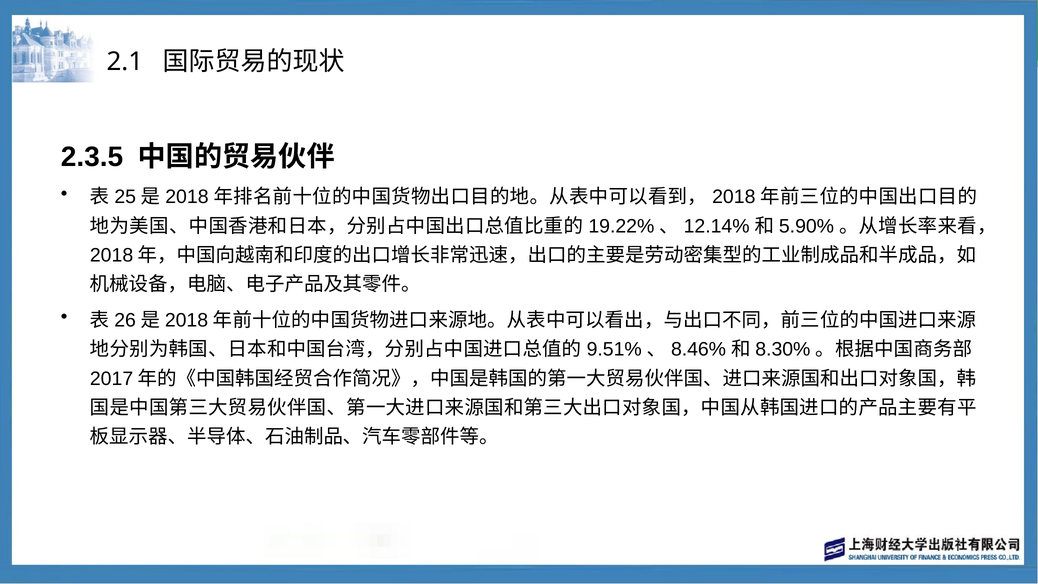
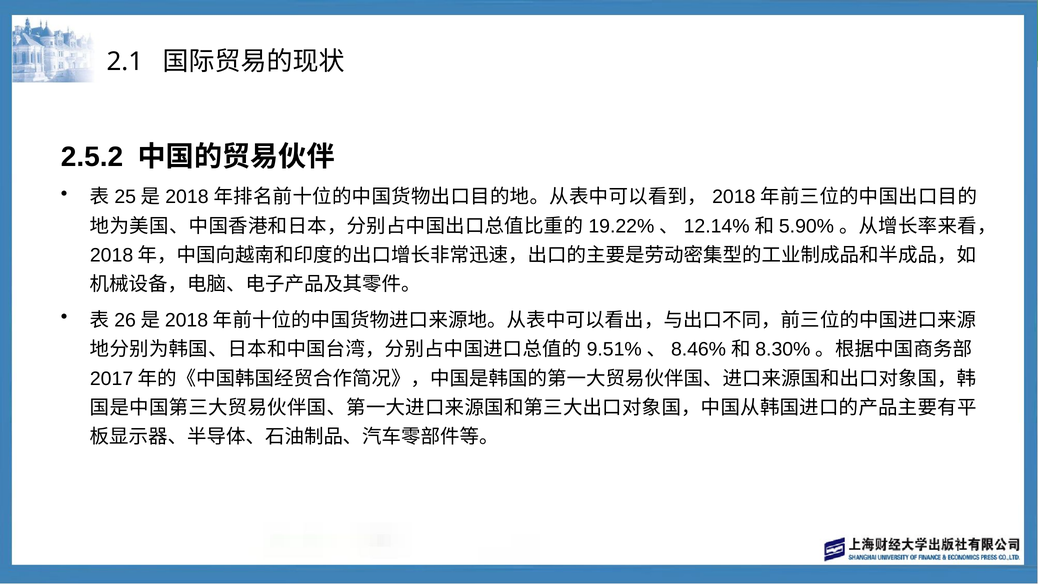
2.3.5: 2.3.5 -> 2.5.2
